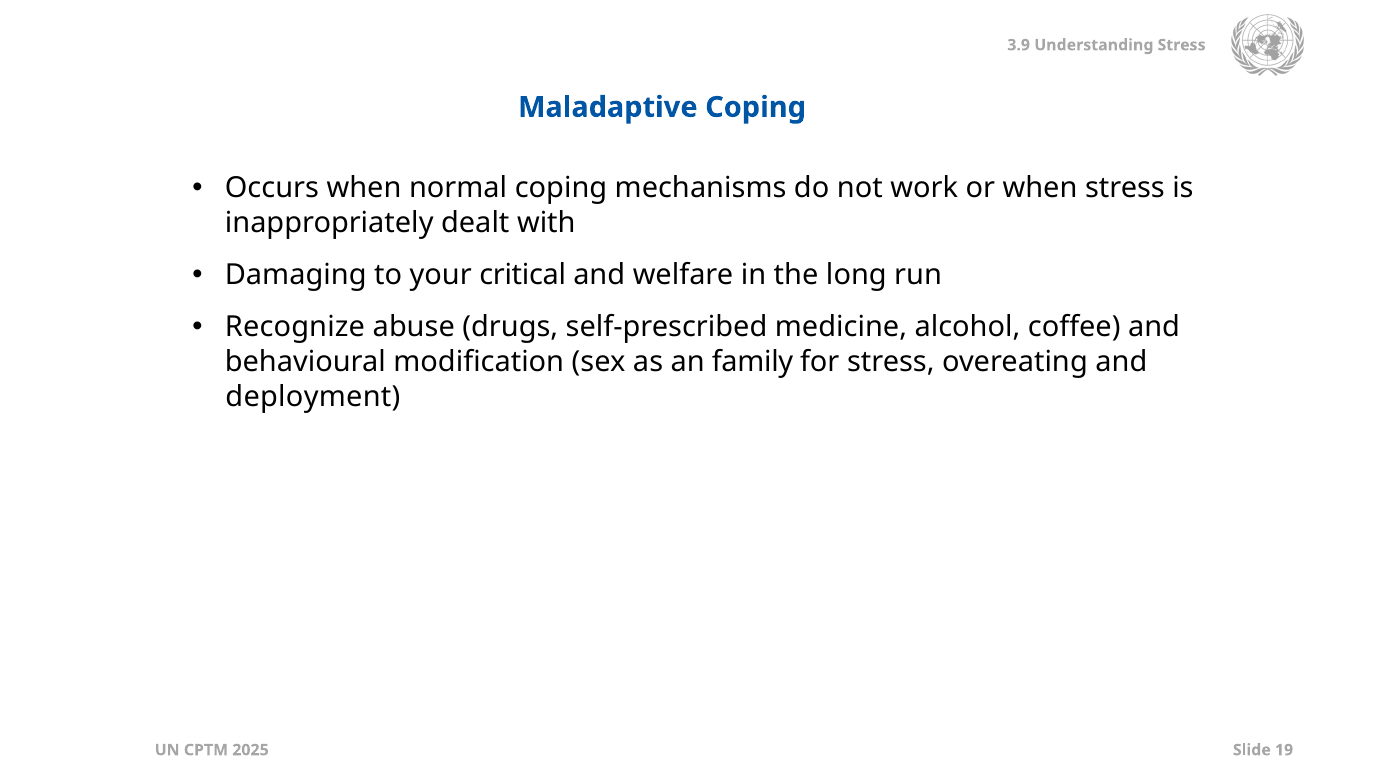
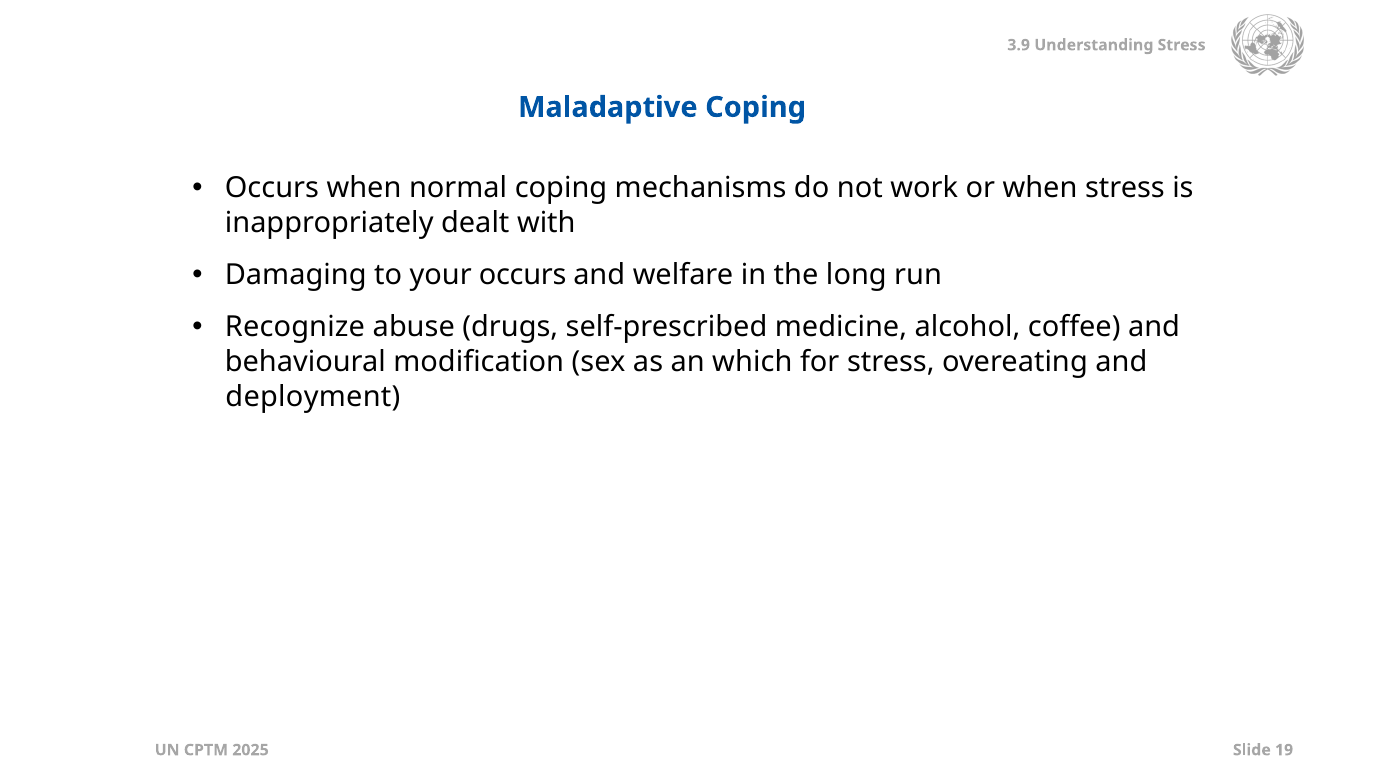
your critical: critical -> occurs
family: family -> which
